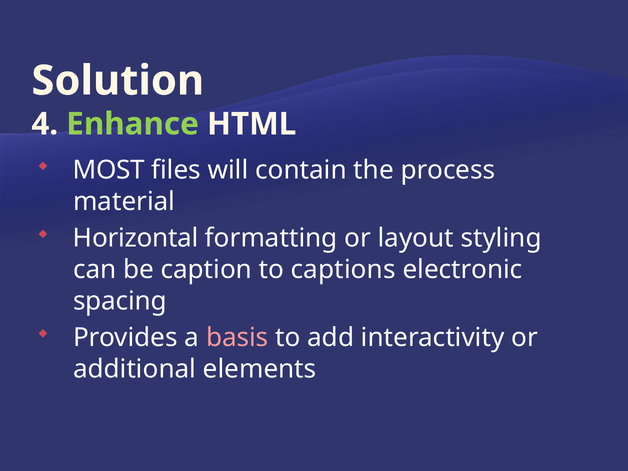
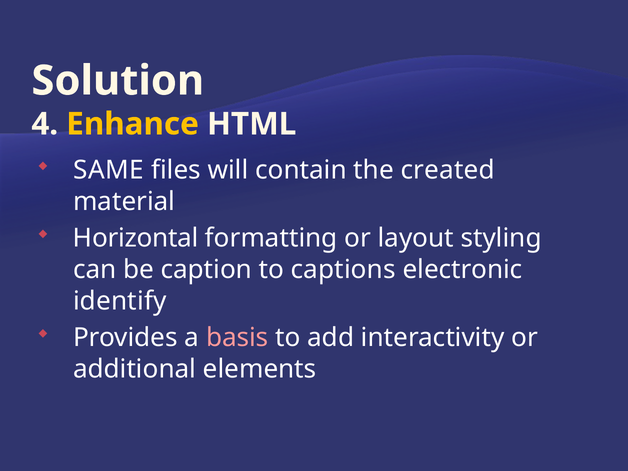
Enhance colour: light green -> yellow
MOST: MOST -> SAME
process: process -> created
spacing: spacing -> identify
